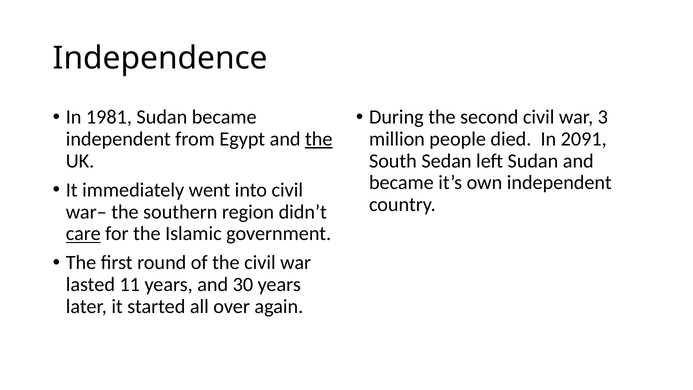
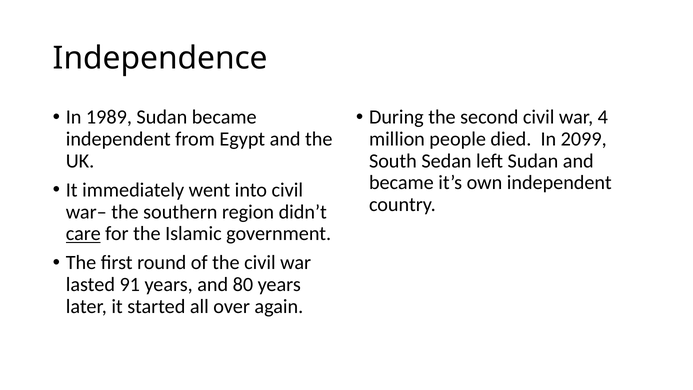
1981: 1981 -> 1989
3: 3 -> 4
the at (319, 139) underline: present -> none
2091: 2091 -> 2099
11: 11 -> 91
30: 30 -> 80
